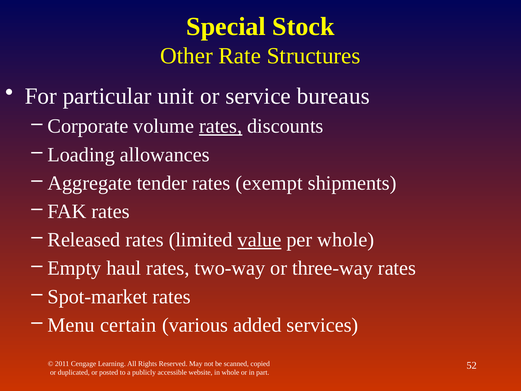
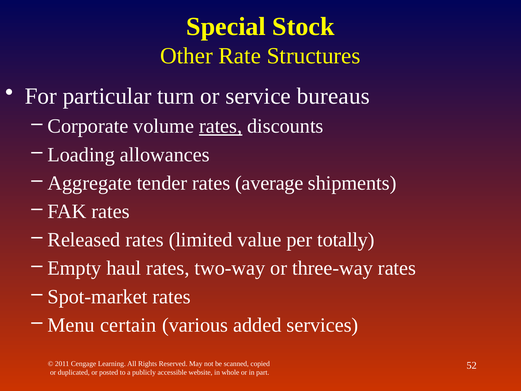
unit: unit -> turn
exempt: exempt -> average
value underline: present -> none
per whole: whole -> totally
